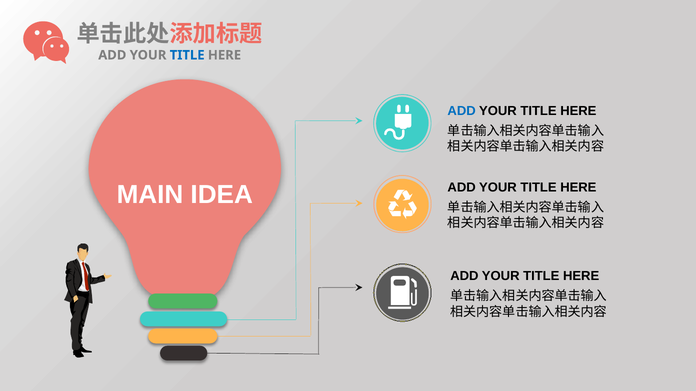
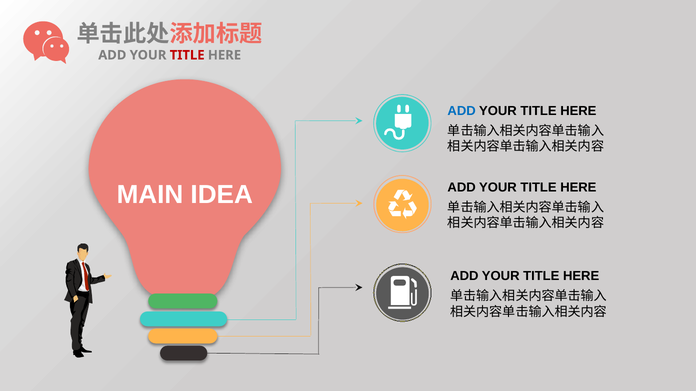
TITLE at (187, 55) colour: blue -> red
